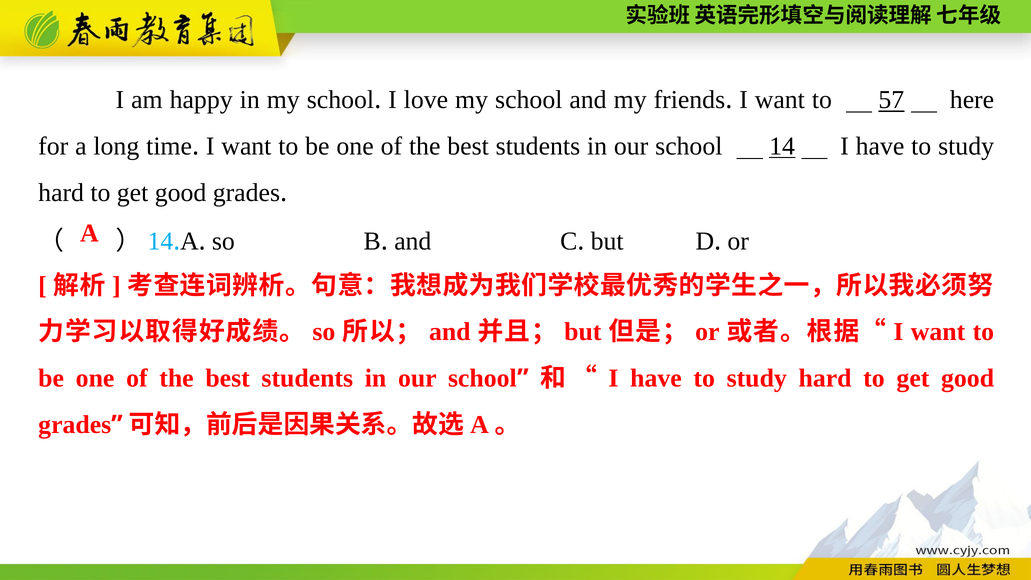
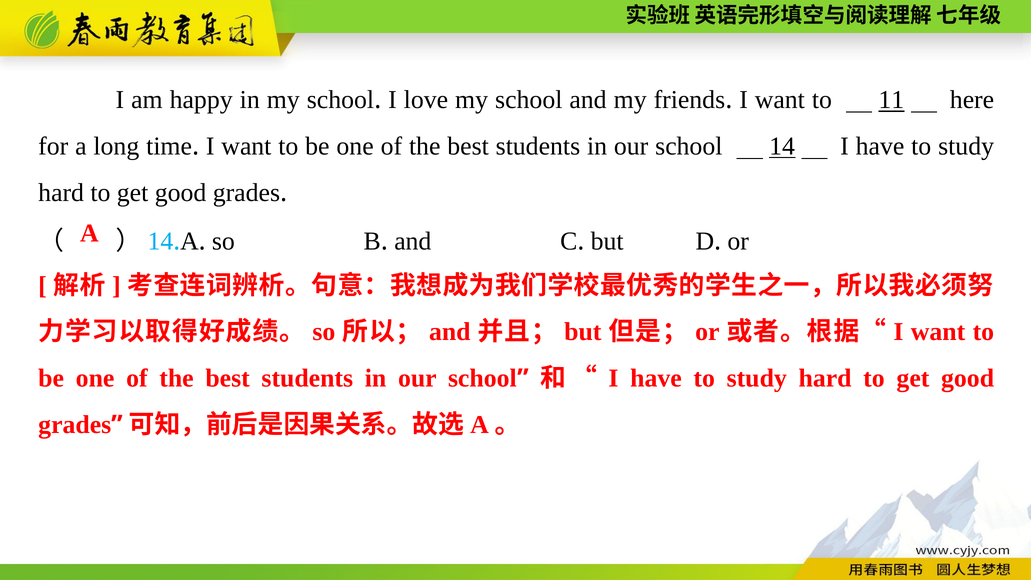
57: 57 -> 11
